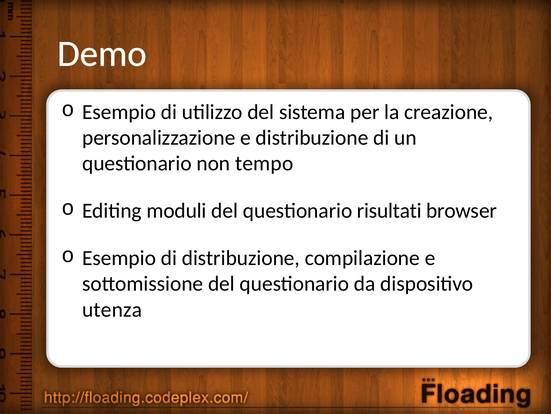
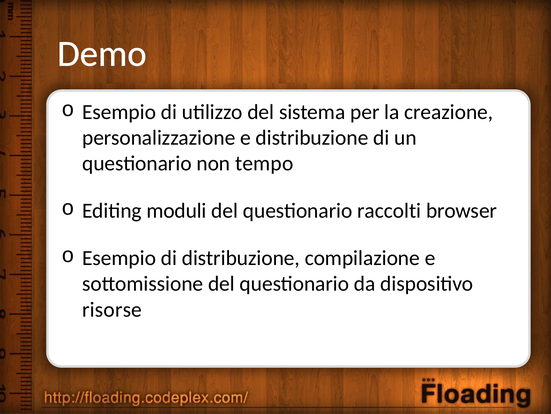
risultati: risultati -> raccolti
utenza: utenza -> risorse
